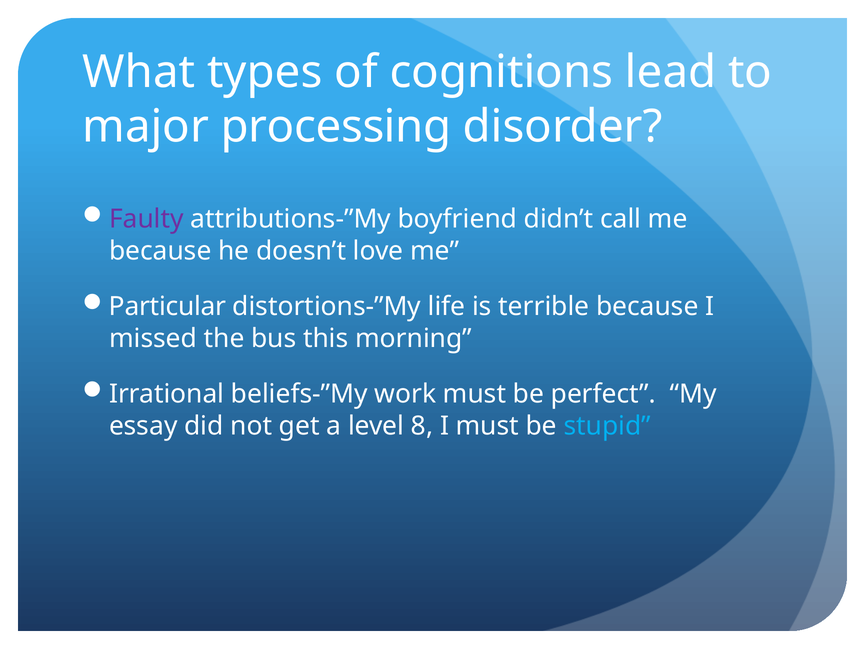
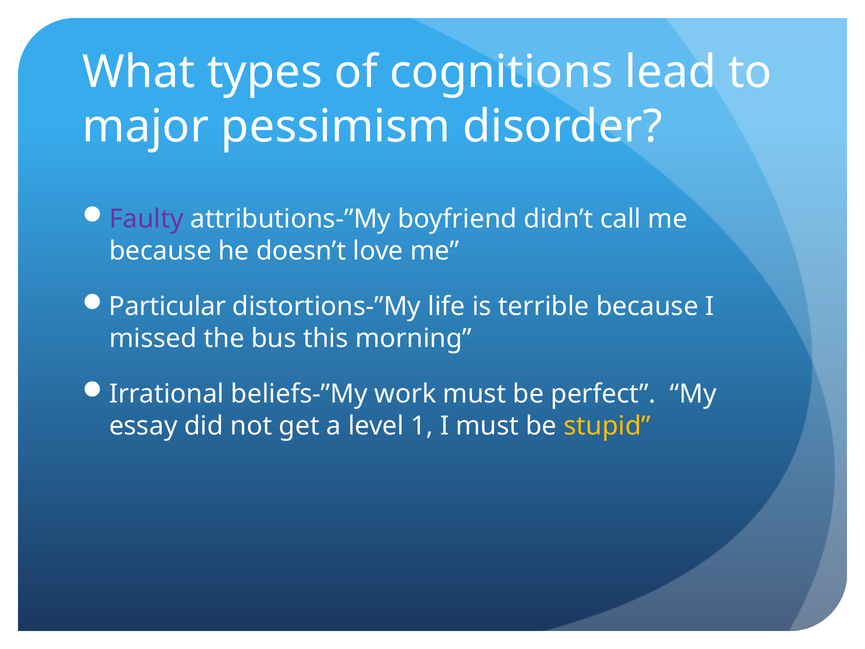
processing: processing -> pessimism
8: 8 -> 1
stupid colour: light blue -> yellow
